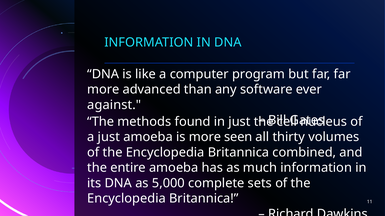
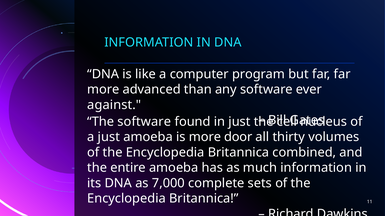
The methods: methods -> software
seen: seen -> door
5,000: 5,000 -> 7,000
